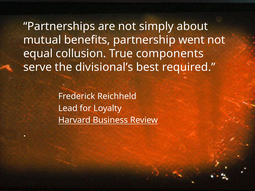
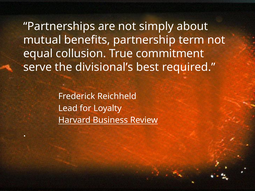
went: went -> term
components: components -> commitment
